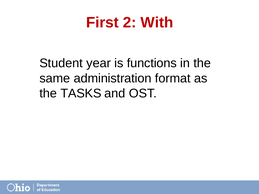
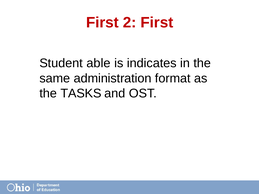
2 With: With -> First
year: year -> able
functions: functions -> indicates
